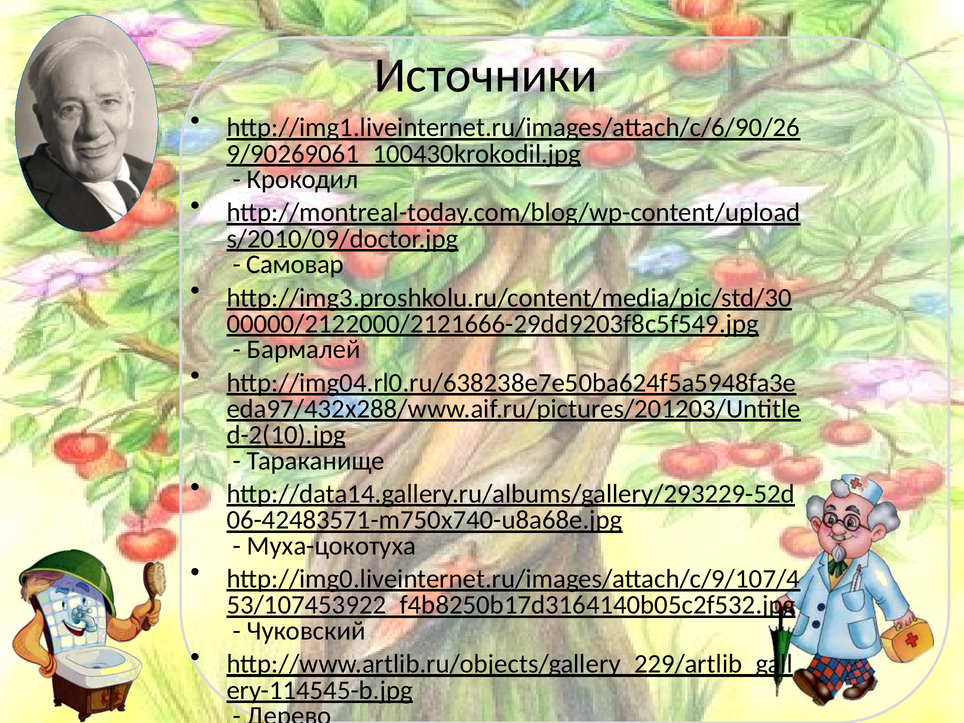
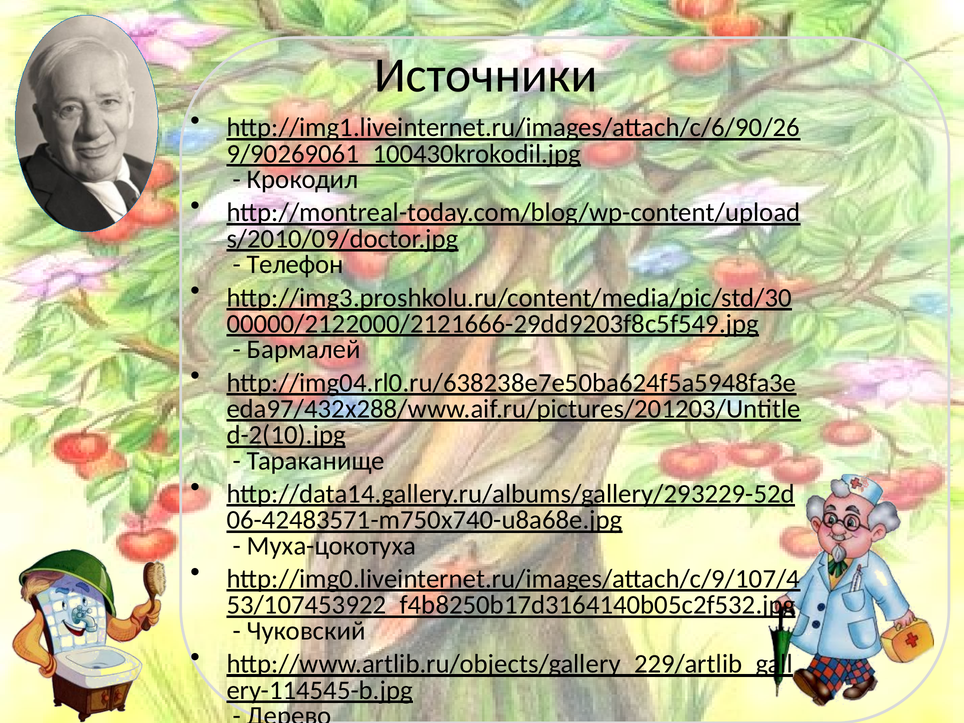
Самовар at (295, 265): Самовар -> Телефон
